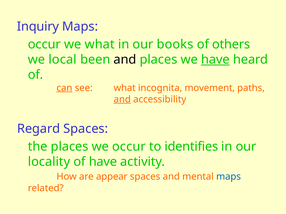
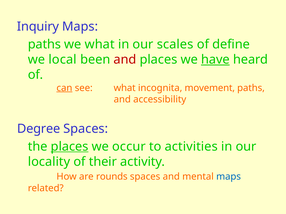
occur at (44, 44): occur -> paths
books: books -> scales
others: others -> define
and at (125, 60) colour: black -> red
and at (122, 100) underline: present -> none
Regard: Regard -> Degree
places at (70, 147) underline: none -> present
identifies: identifies -> activities
of have: have -> their
appear: appear -> rounds
